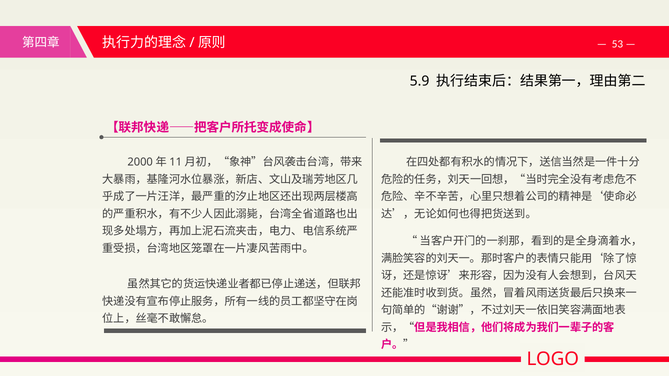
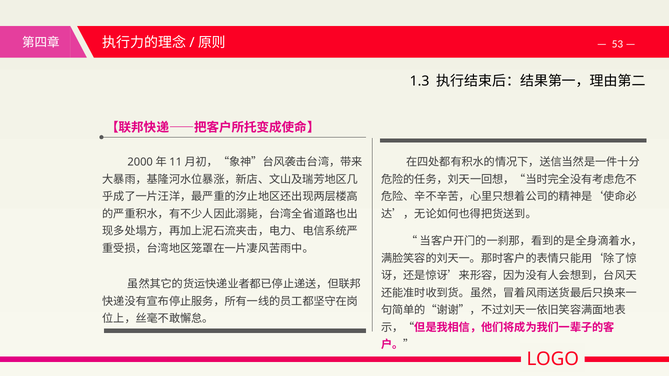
5.9: 5.9 -> 1.3
